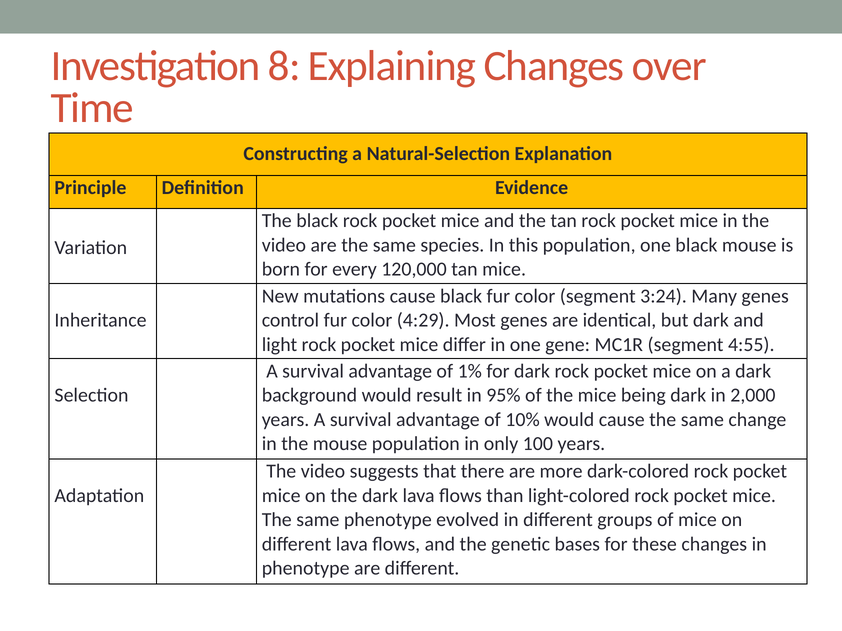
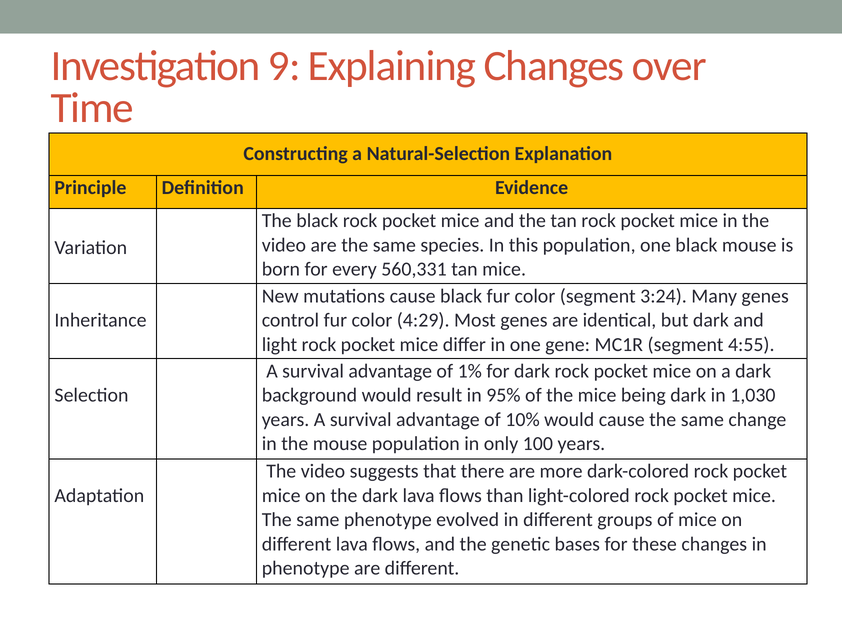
8: 8 -> 9
120,000: 120,000 -> 560,331
2,000: 2,000 -> 1,030
